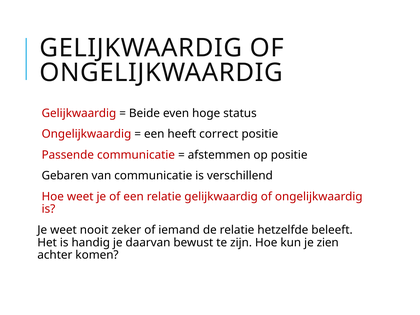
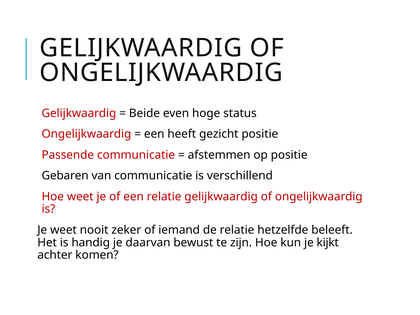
correct: correct -> gezicht
zien: zien -> kijkt
